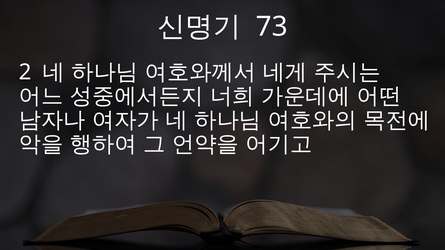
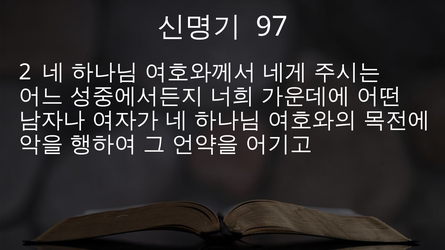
73: 73 -> 97
